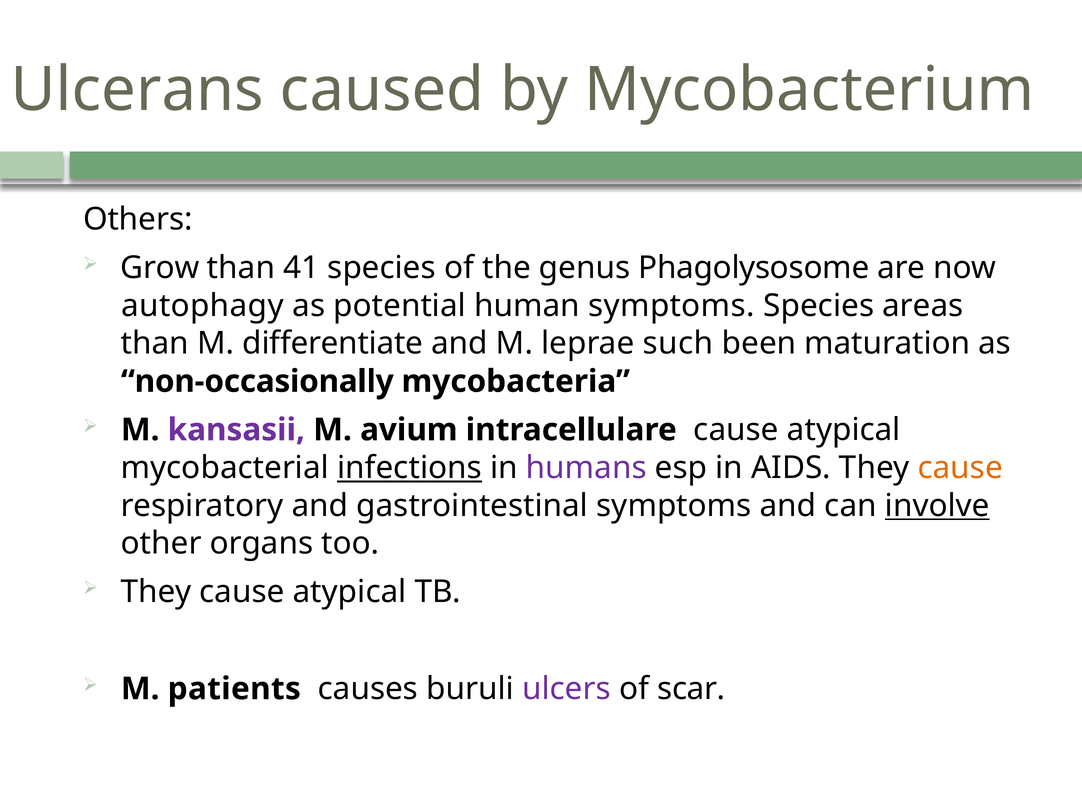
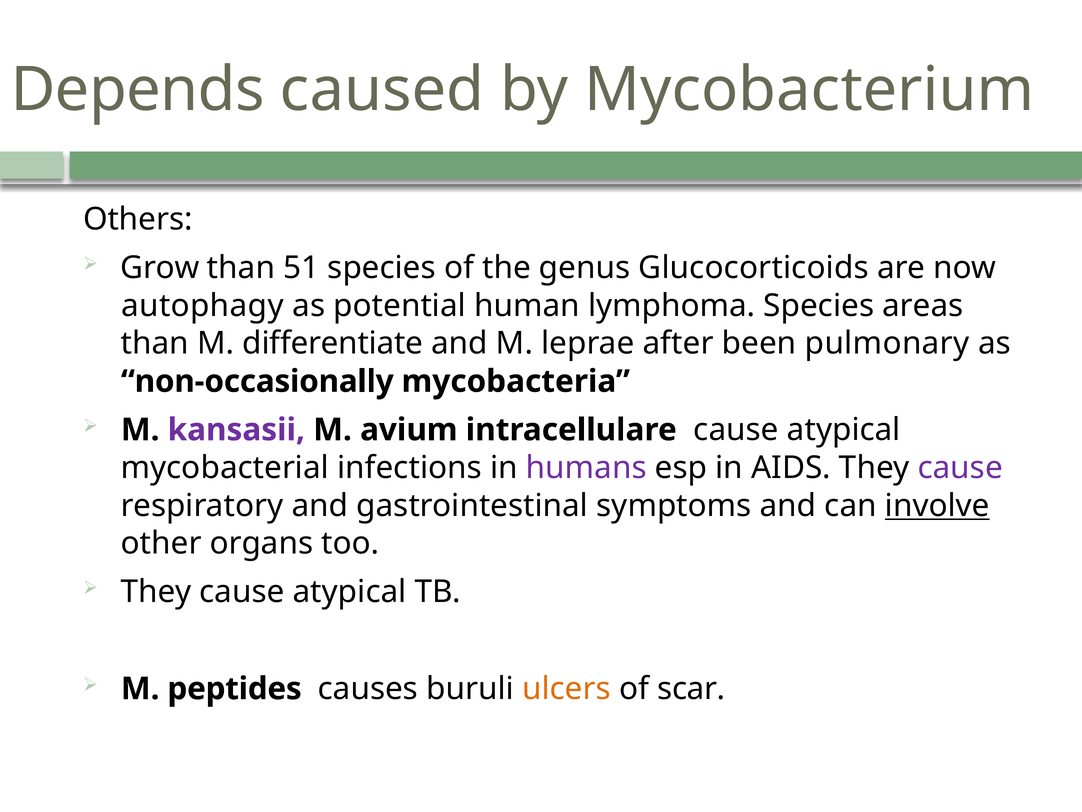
Ulcerans: Ulcerans -> Depends
41: 41 -> 51
Phagolysosome: Phagolysosome -> Glucocorticoids
human symptoms: symptoms -> lymphoma
such: such -> after
maturation: maturation -> pulmonary
infections underline: present -> none
cause at (960, 467) colour: orange -> purple
patients: patients -> peptides
ulcers colour: purple -> orange
